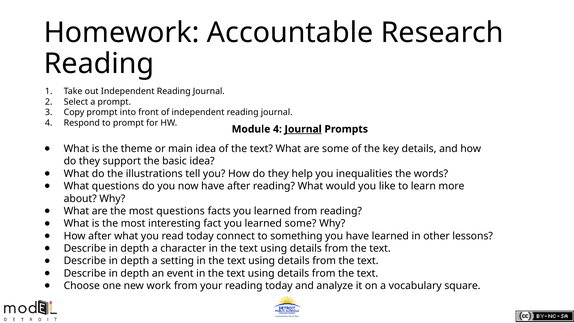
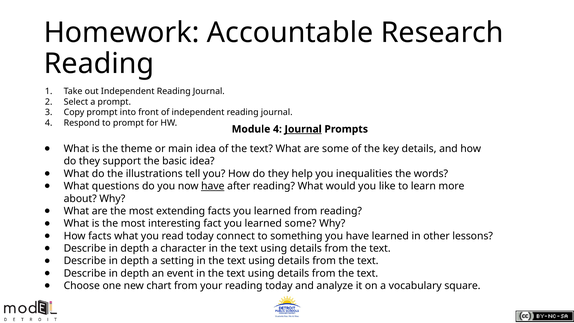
have at (213, 186) underline: none -> present
most questions: questions -> extending
How after: after -> facts
work: work -> chart
